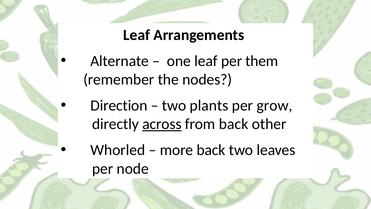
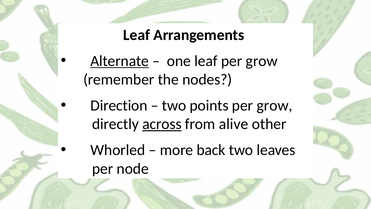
Alternate underline: none -> present
leaf per them: them -> grow
plants: plants -> points
from back: back -> alive
